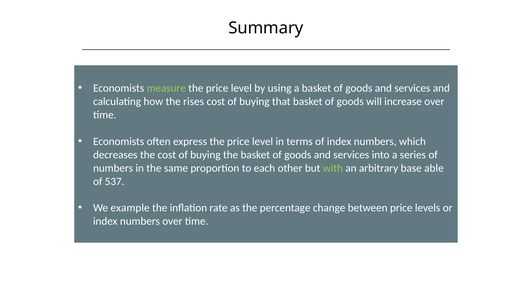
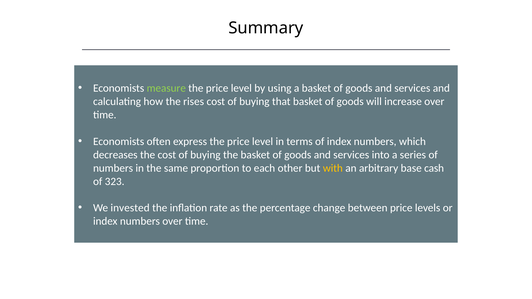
with colour: light green -> yellow
able: able -> cash
537: 537 -> 323
example: example -> invested
